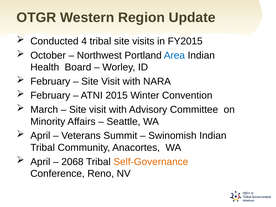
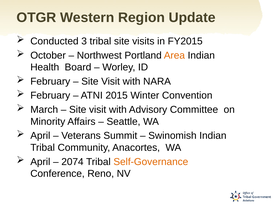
4: 4 -> 3
Area colour: blue -> orange
2068: 2068 -> 2074
